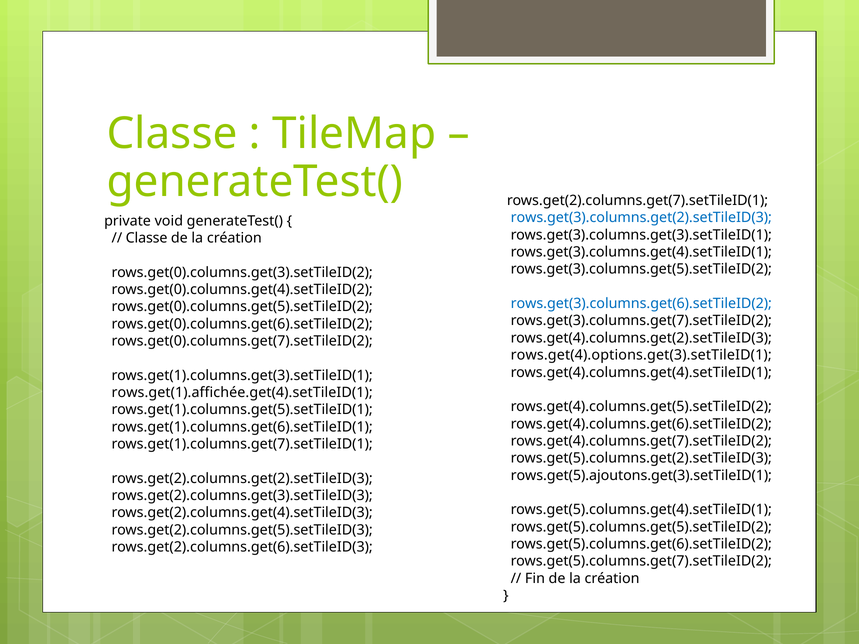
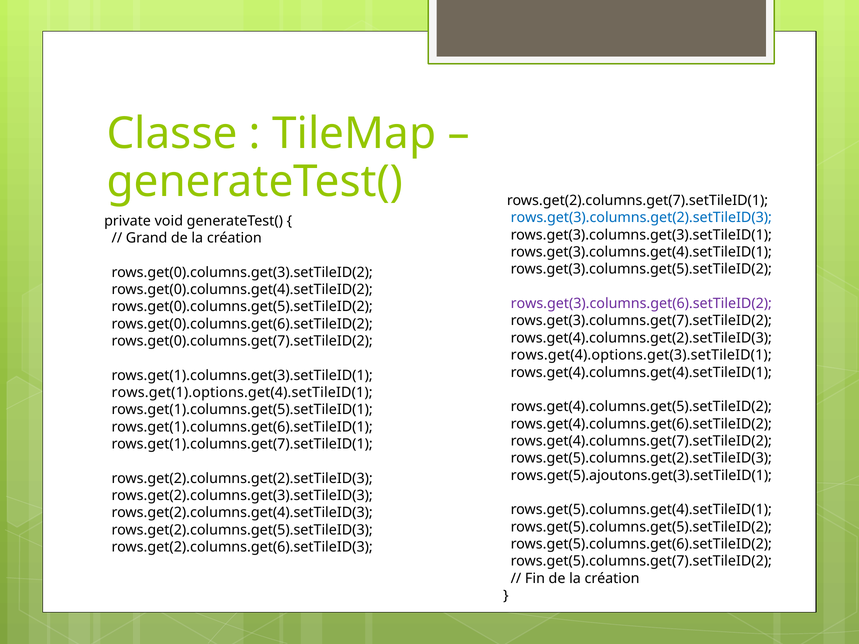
Classe at (147, 238): Classe -> Grand
rows.get(3).columns.get(6).setTileID(2 colour: blue -> purple
rows.get(1).affichée.get(4).setTileID(1: rows.get(1).affichée.get(4).setTileID(1 -> rows.get(1).options.get(4).setTileID(1
